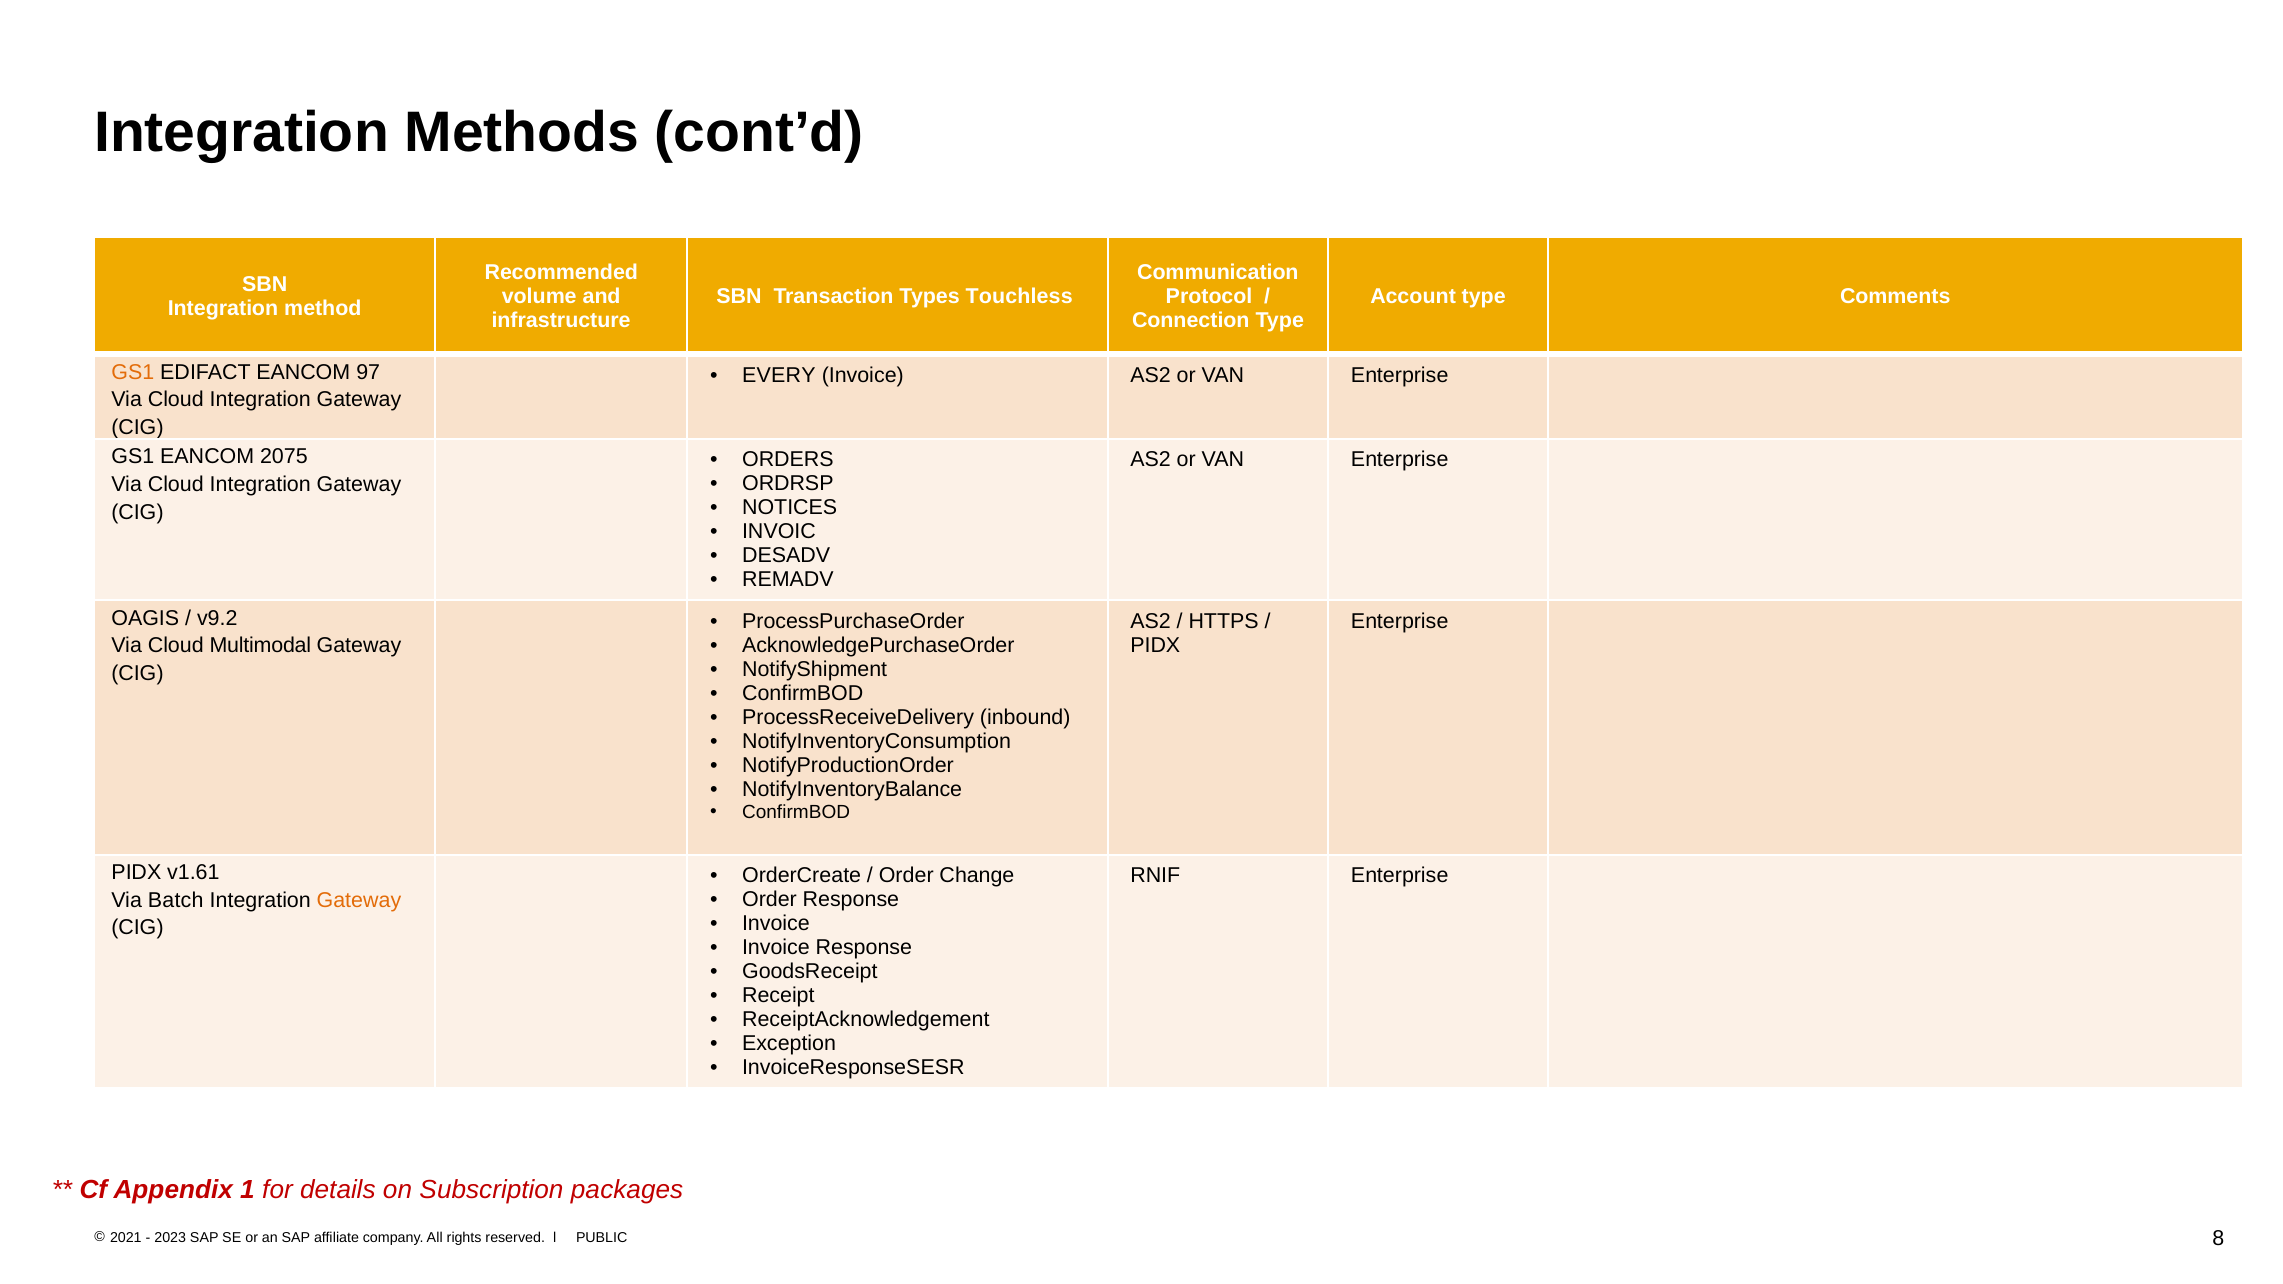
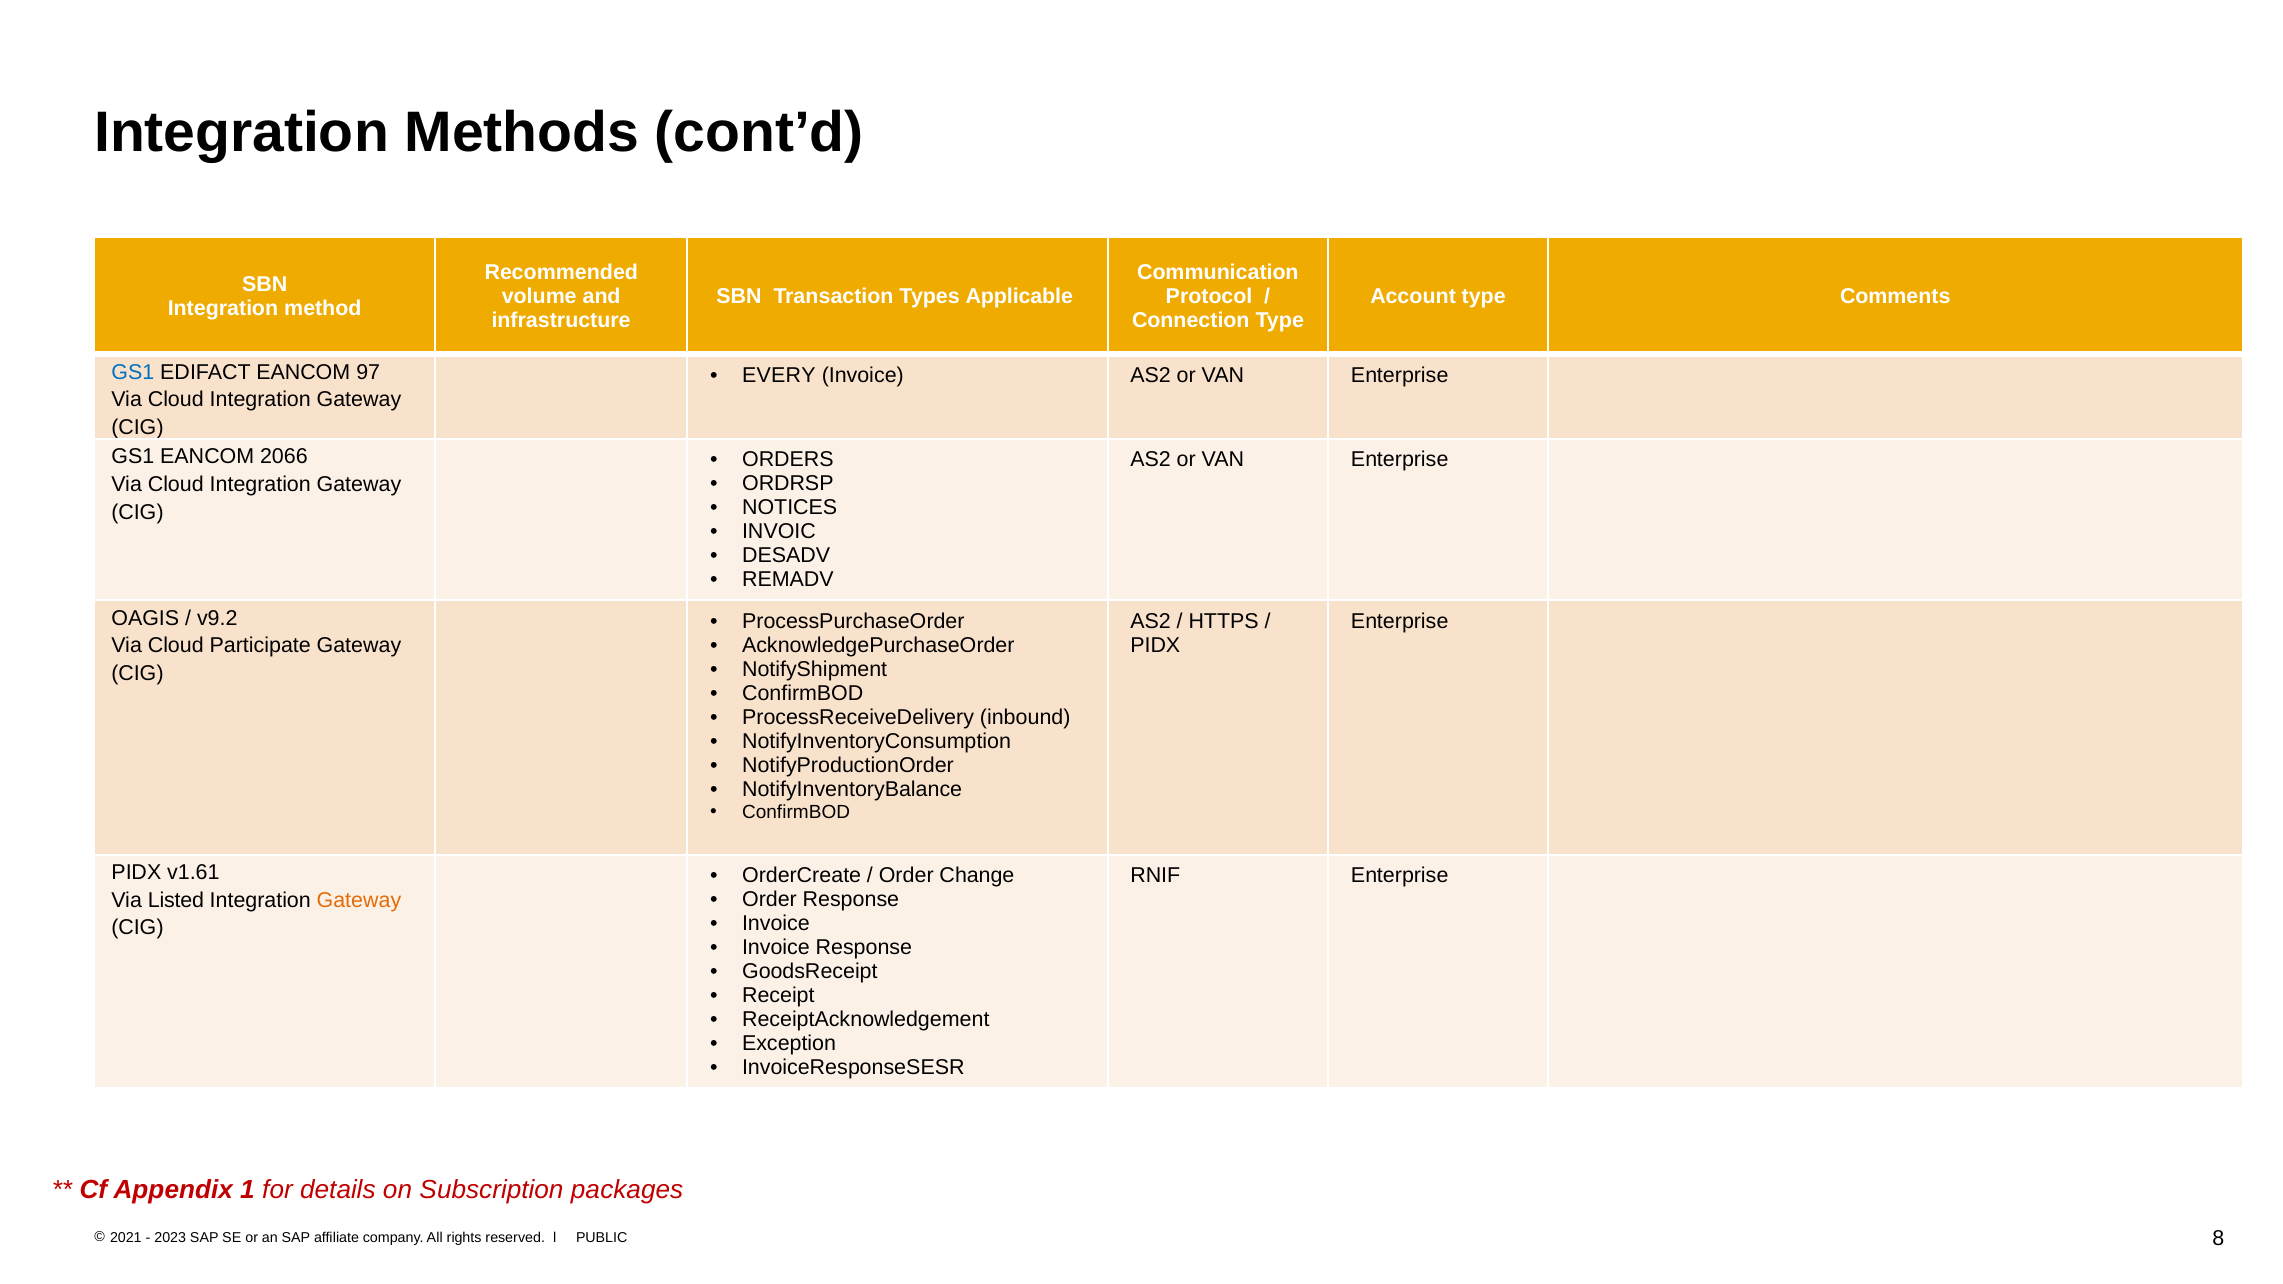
Touchless: Touchless -> Applicable
GS1 at (133, 372) colour: orange -> blue
2075: 2075 -> 2066
Multimodal: Multimodal -> Participate
Batch: Batch -> Listed
